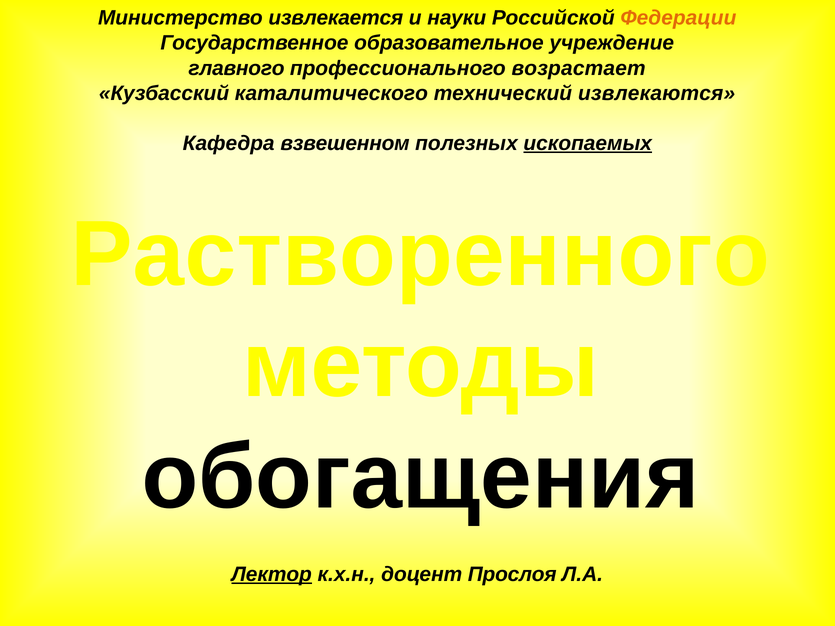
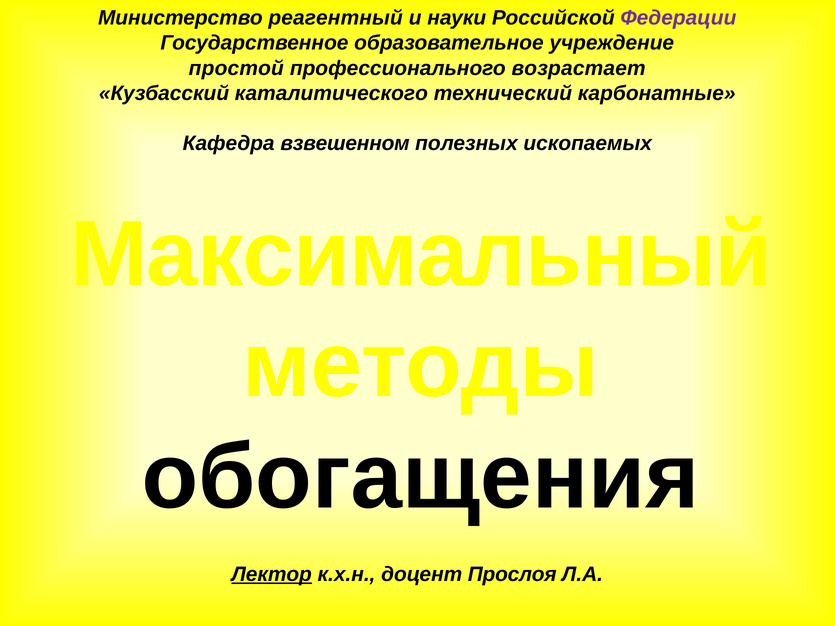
извлекается: извлекается -> реагентный
Федерации colour: orange -> purple
главного: главного -> простой
извлекаются: извлекаются -> карбонатные
ископаемых underline: present -> none
Растворенного: Растворенного -> Максимальный
